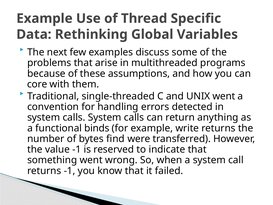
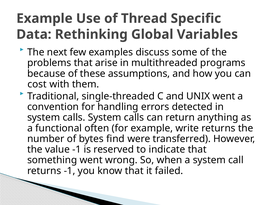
core: core -> cost
binds: binds -> often
